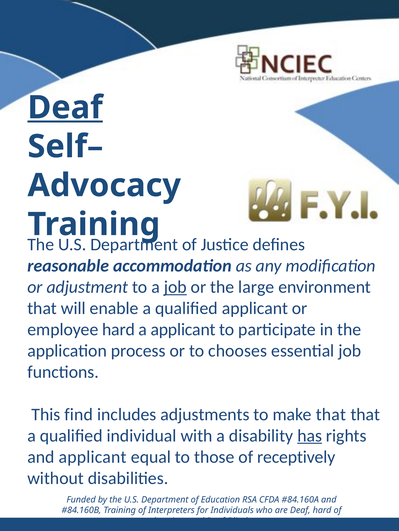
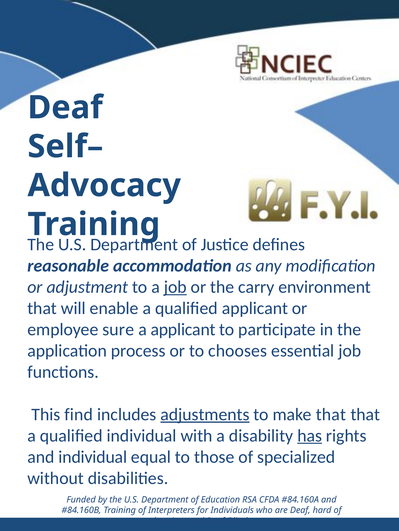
Deaf at (65, 108) underline: present -> none
large: large -> carry
employee hard: hard -> sure
adjustments underline: none -> present
and applicant: applicant -> individual
receptively: receptively -> specialized
